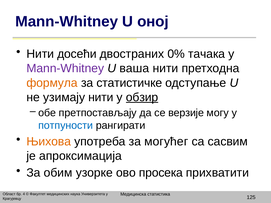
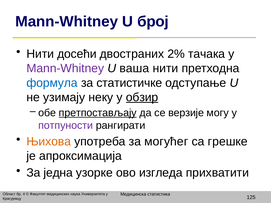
оној: оној -> број
0%: 0% -> 2%
формула colour: orange -> blue
узимају нити: нити -> неку
претпостављају underline: none -> present
потпуности colour: blue -> purple
сасвим: сасвим -> грешке
обим: обим -> једна
просека: просека -> изгледа
